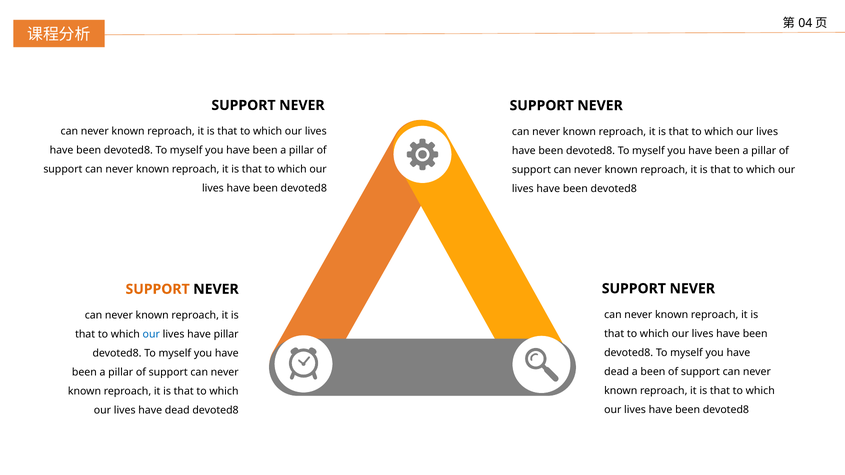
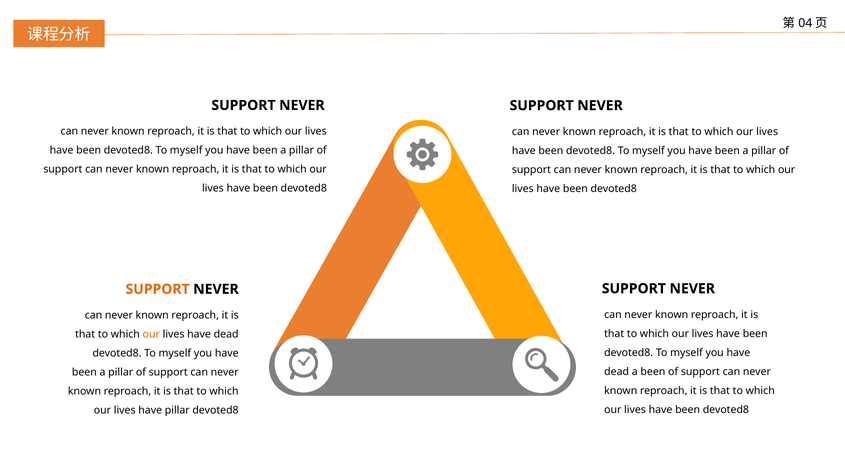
our at (151, 334) colour: blue -> orange
lives have pillar: pillar -> dead
lives have dead: dead -> pillar
